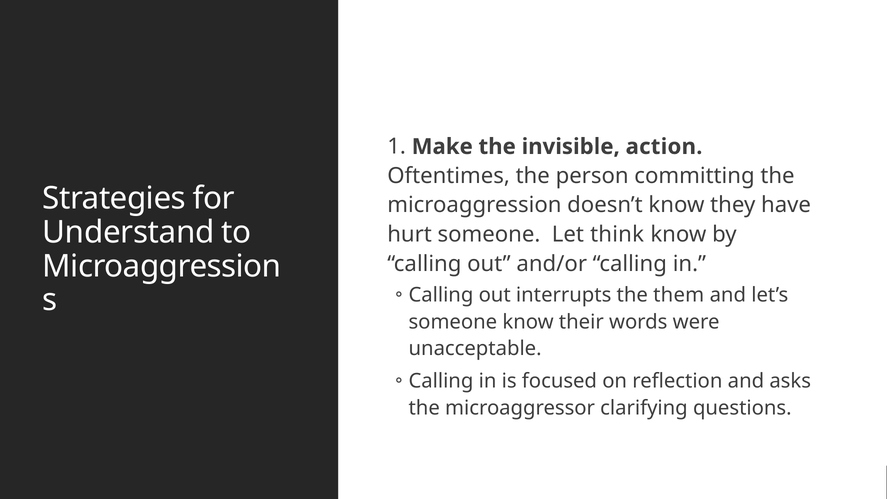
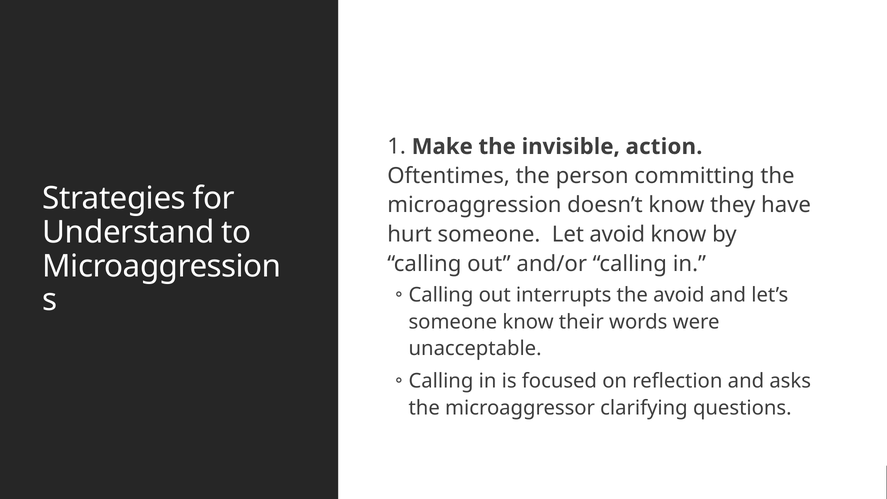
Let think: think -> avoid
the them: them -> avoid
